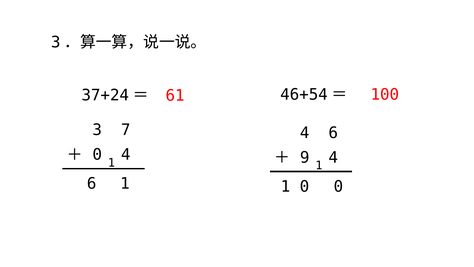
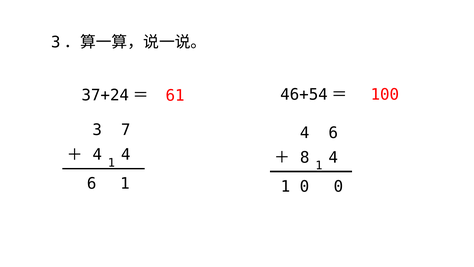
0 at (97, 155): 0 -> 4
9: 9 -> 8
